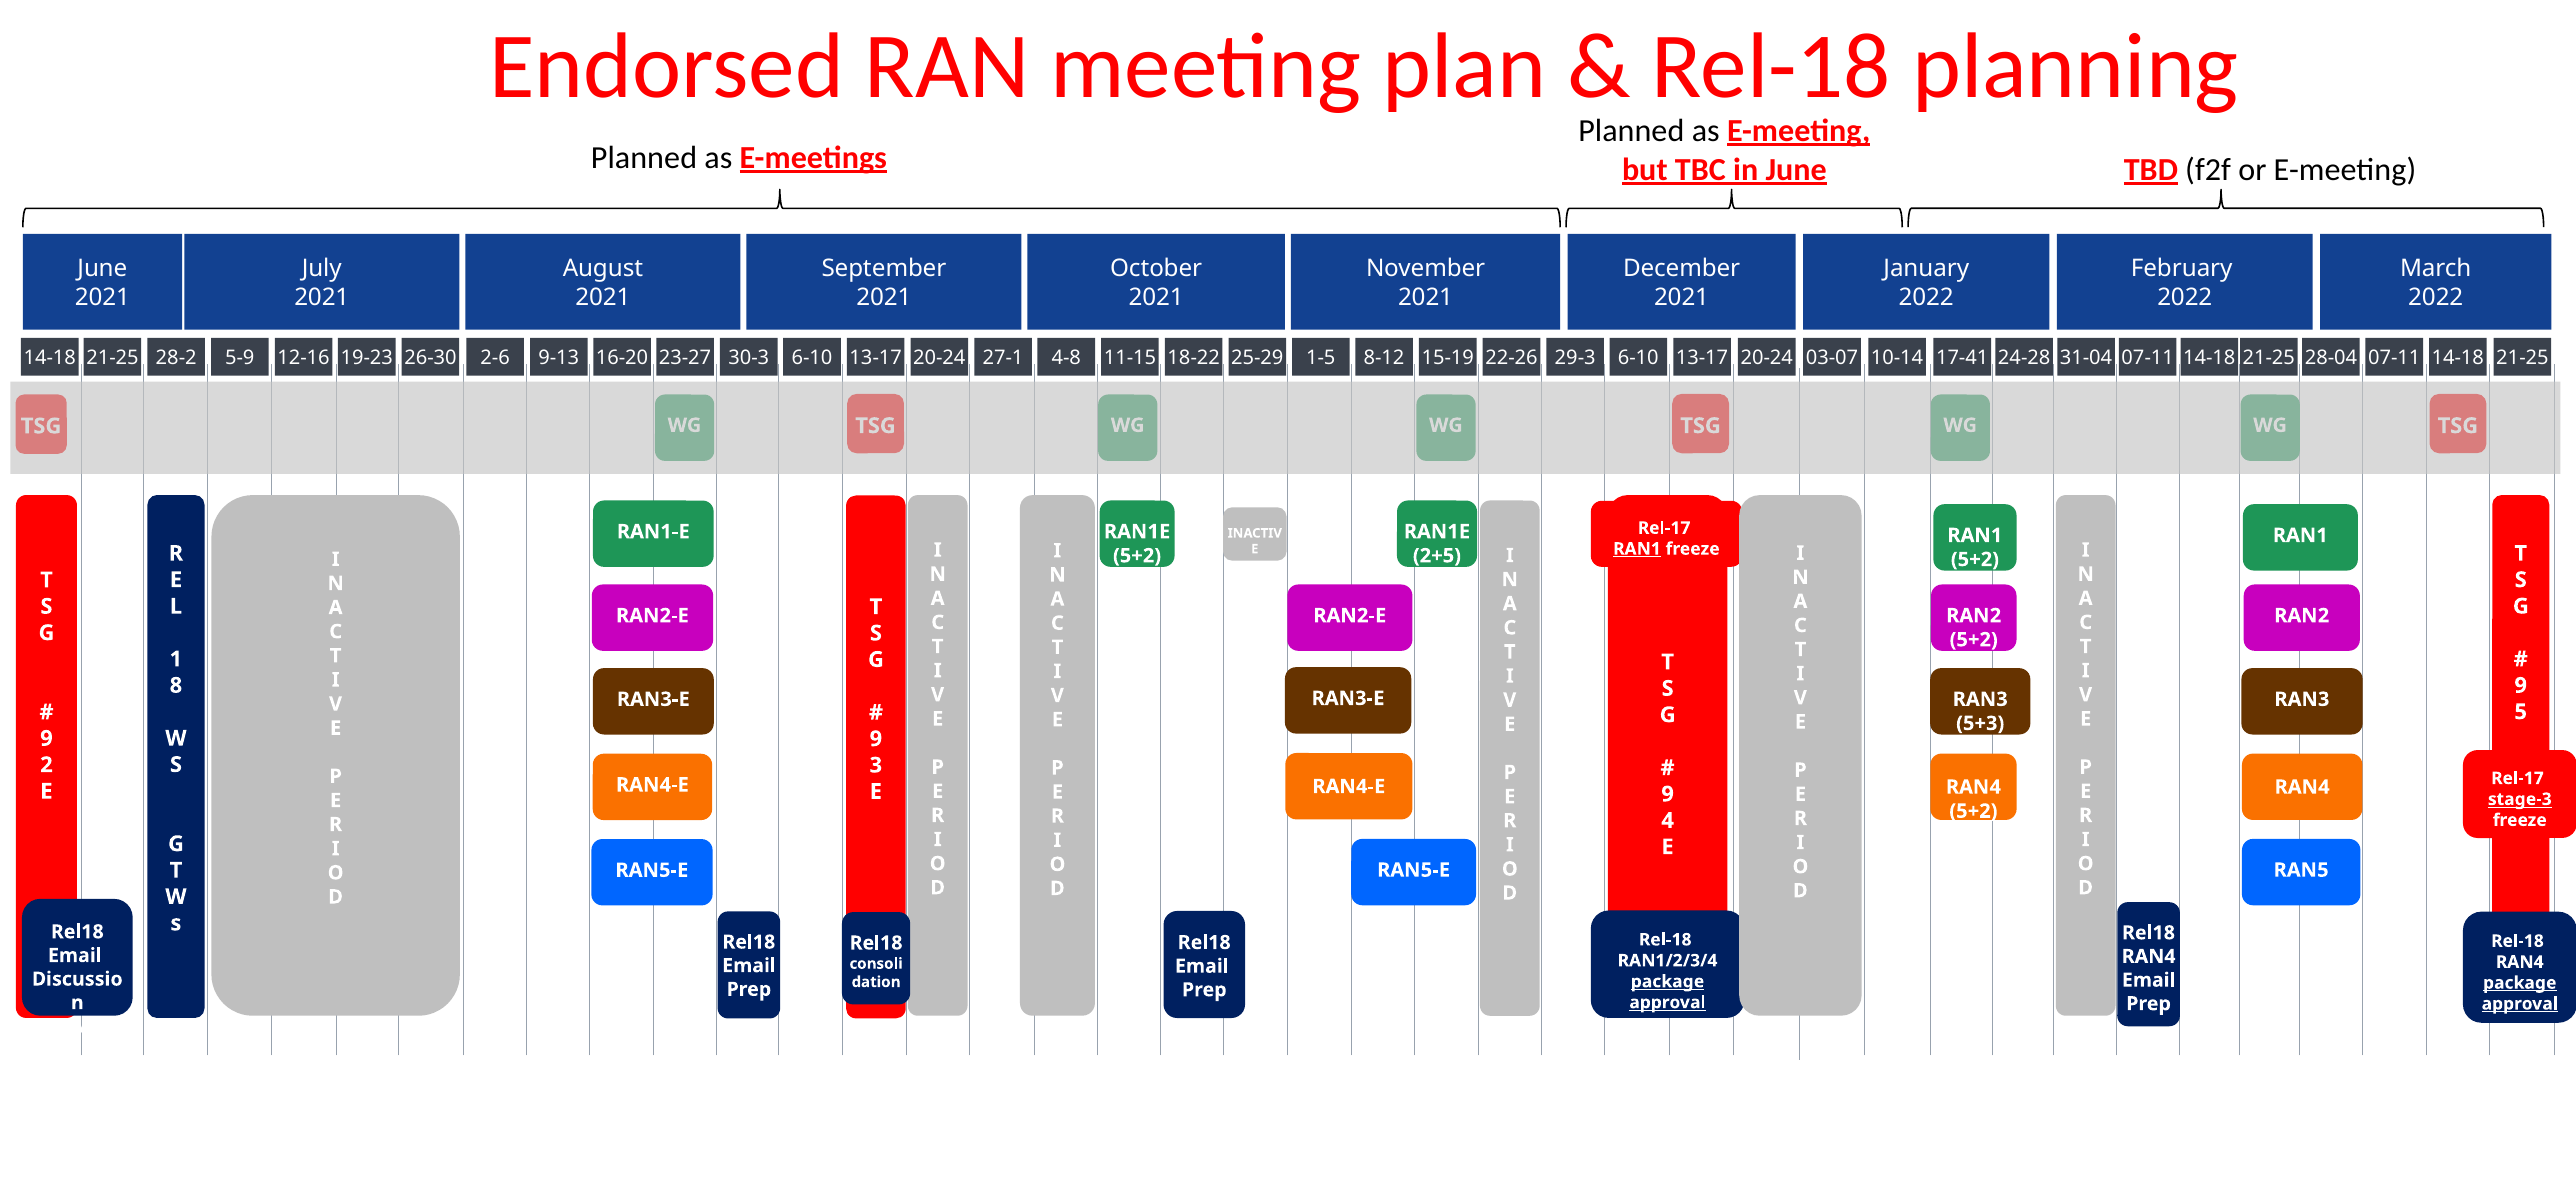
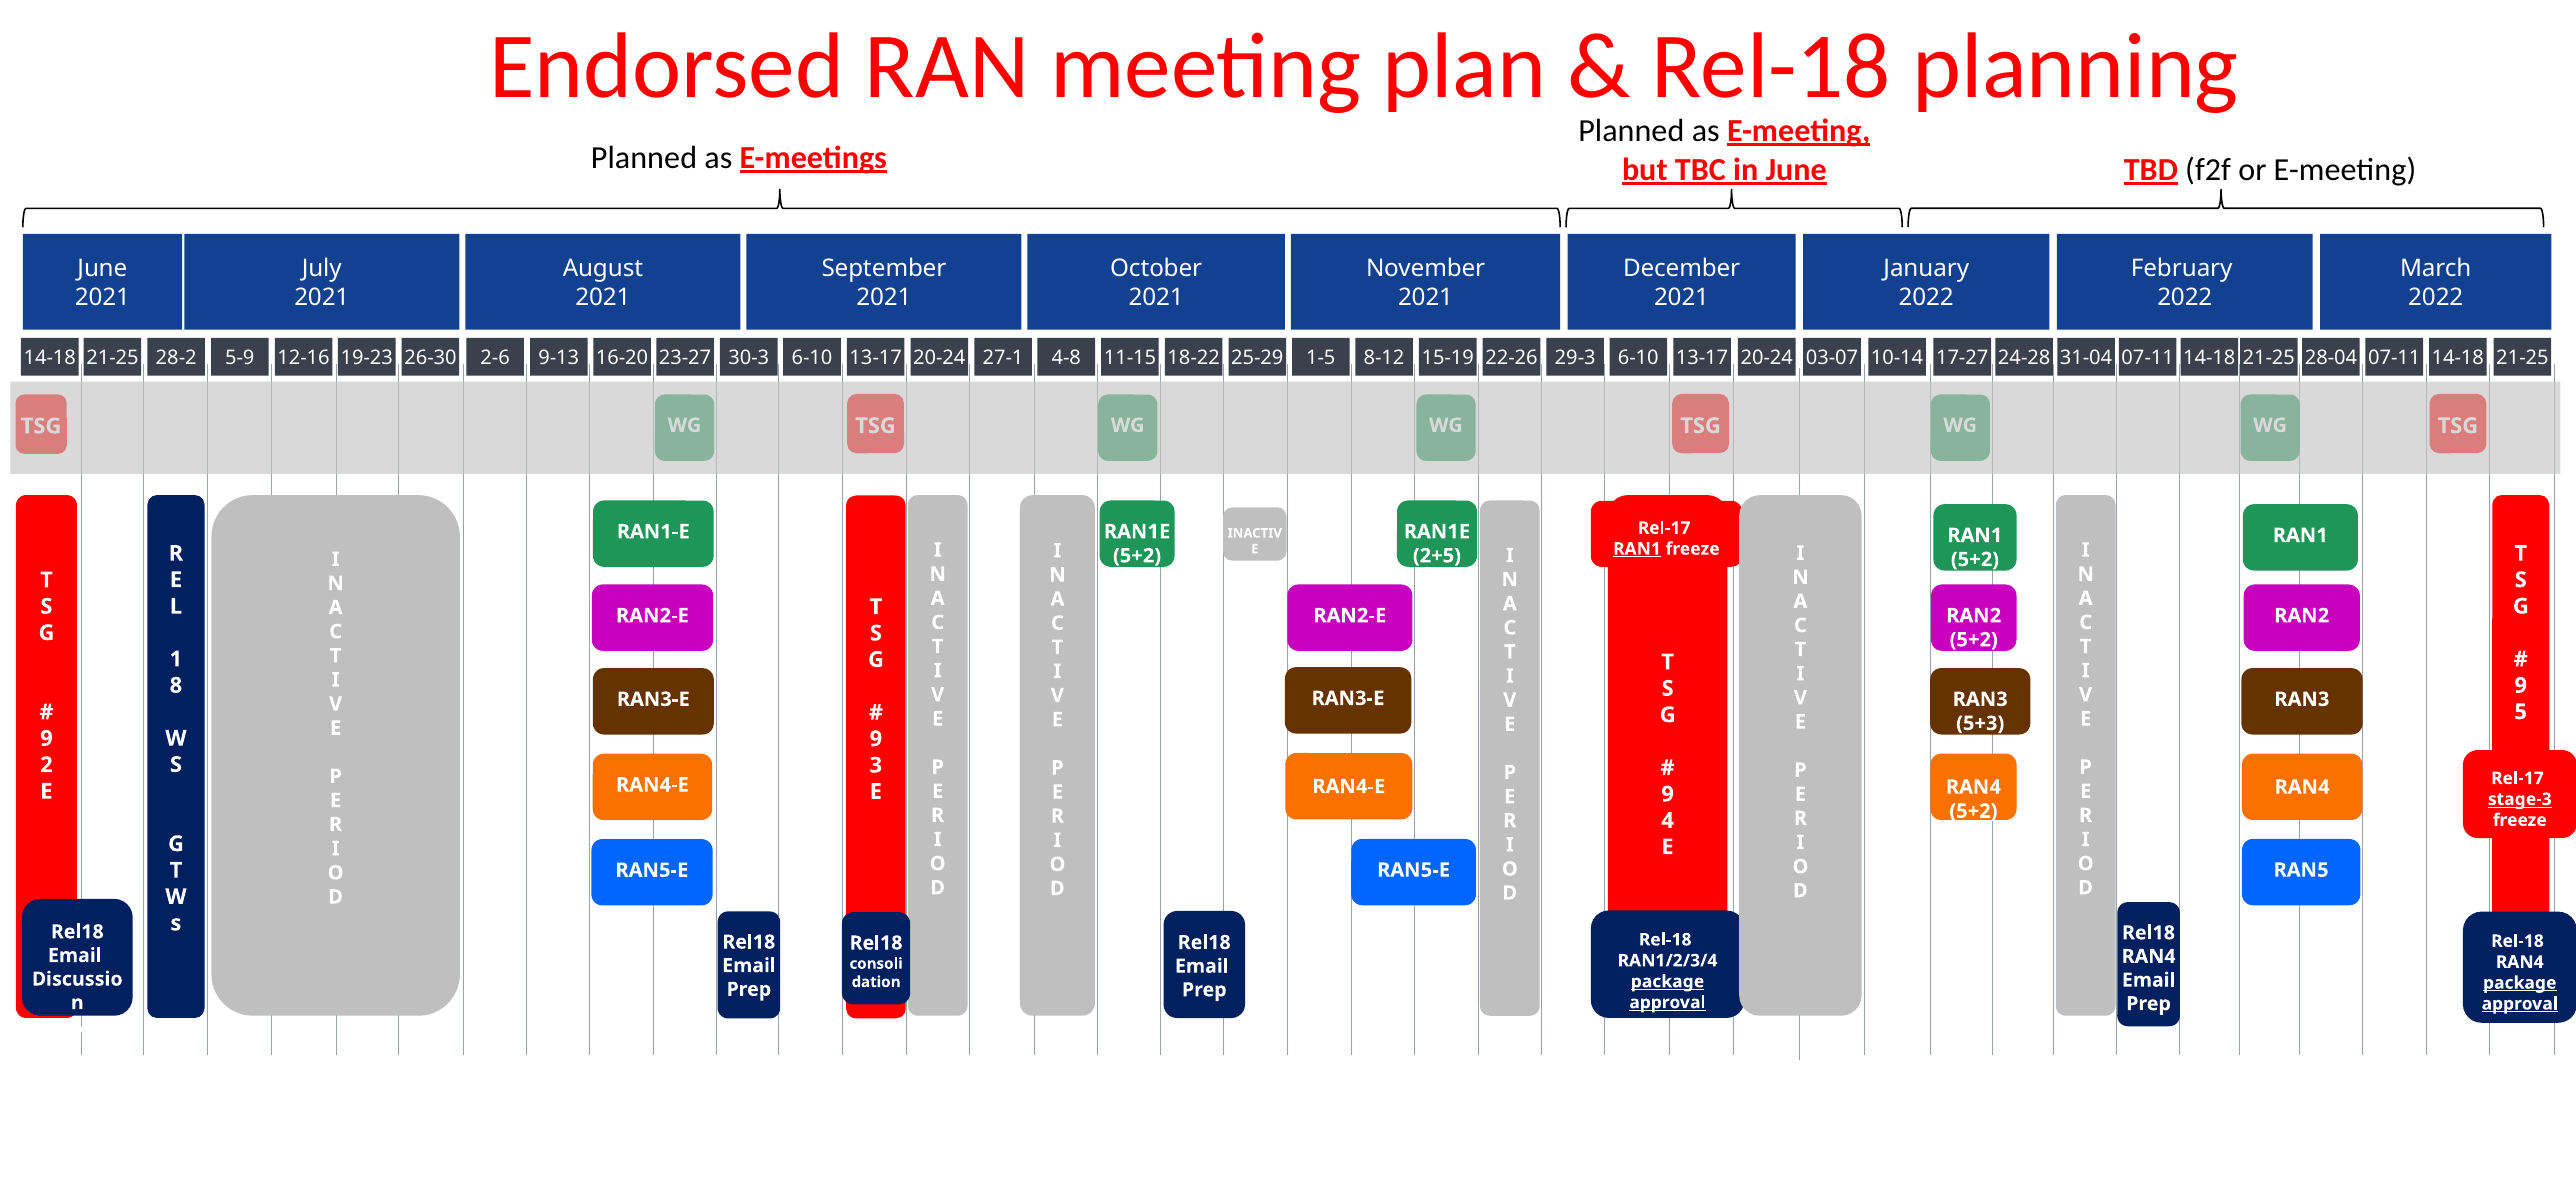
17-41: 17-41 -> 17-27
